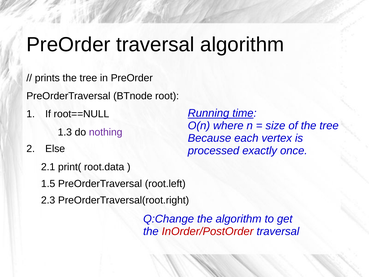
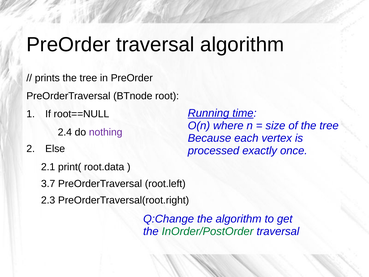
1.3: 1.3 -> 2.4
1.5: 1.5 -> 3.7
InOrder/PostOrder colour: red -> green
